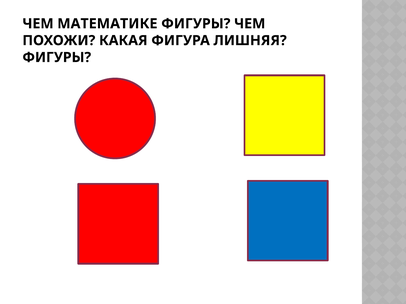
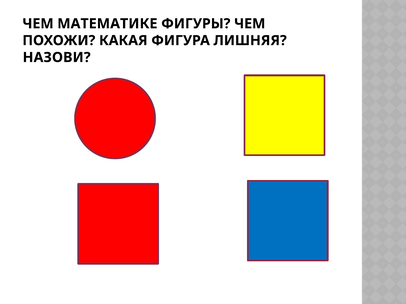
ФИГУРЫ at (57, 57): ФИГУРЫ -> НАЗОВИ
